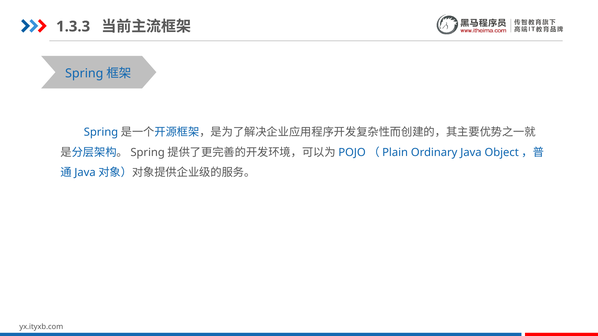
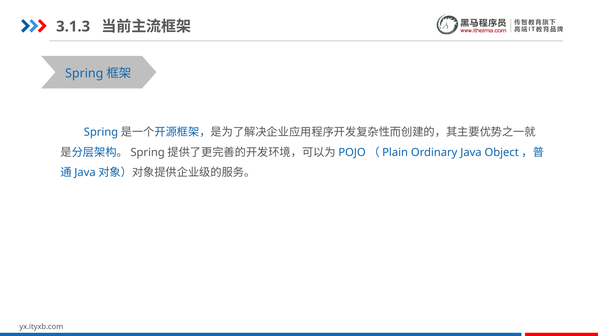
1.3.3: 1.3.3 -> 3.1.3
